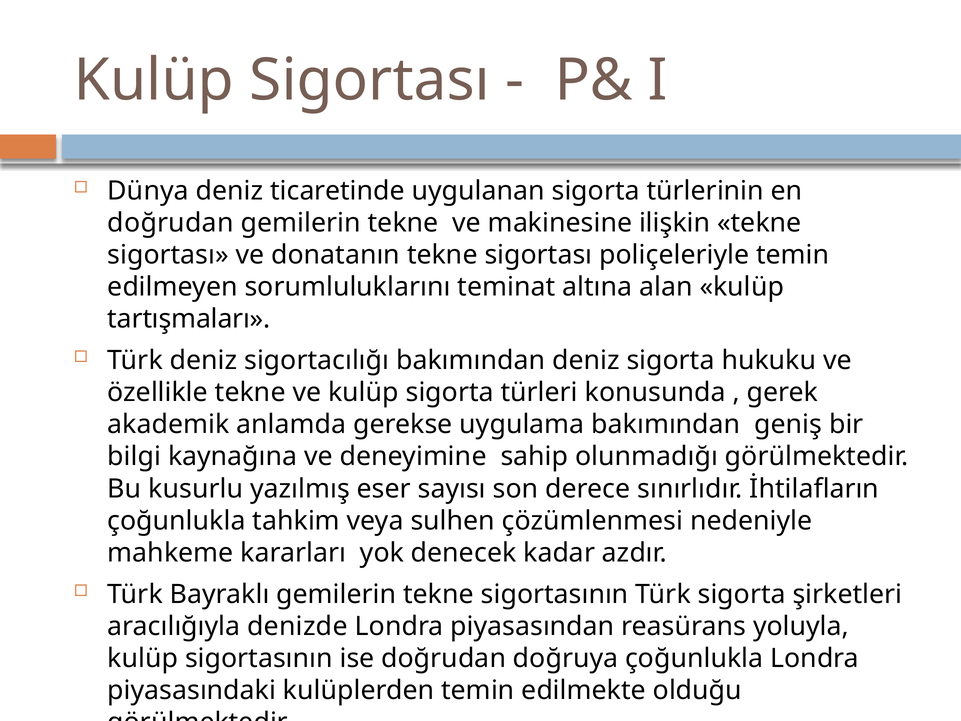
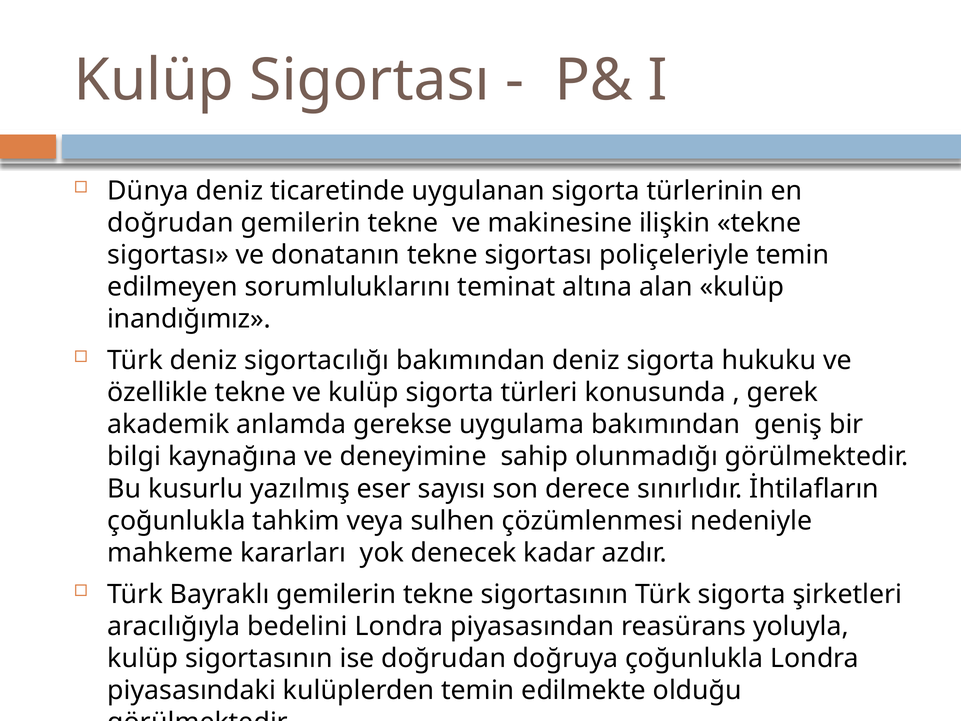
tartışmaları: tartışmaları -> inandığımız
denizde: denizde -> bedelini
